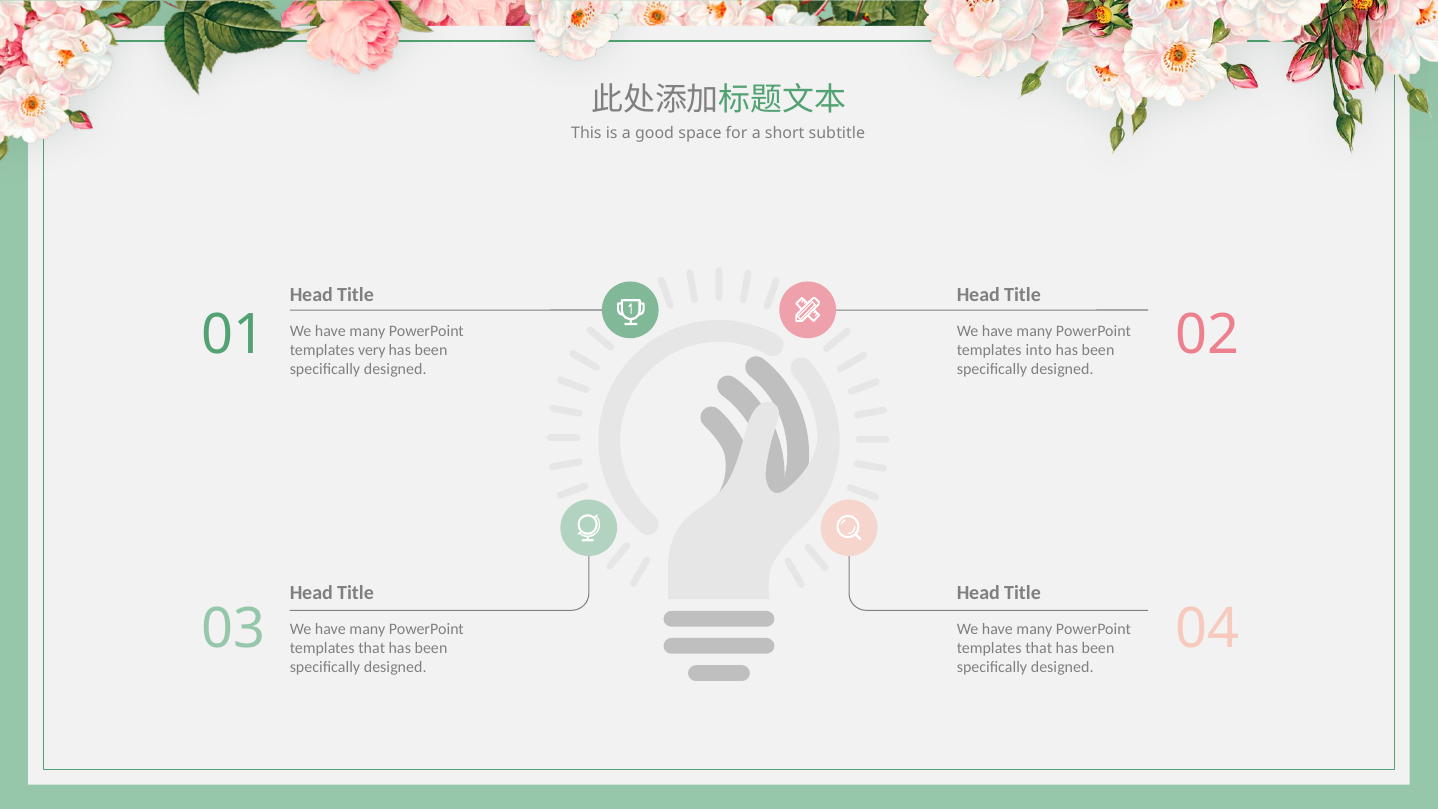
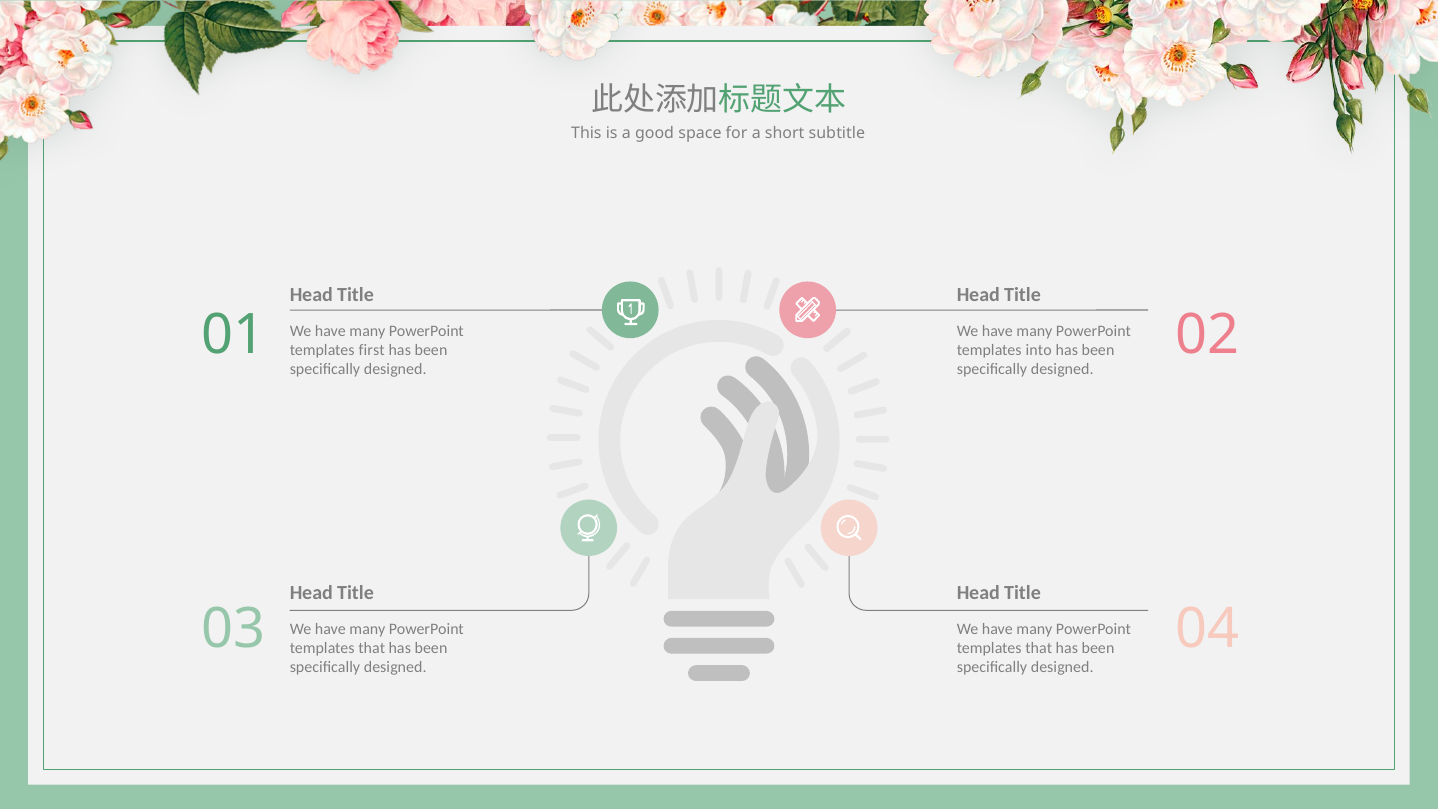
very: very -> first
